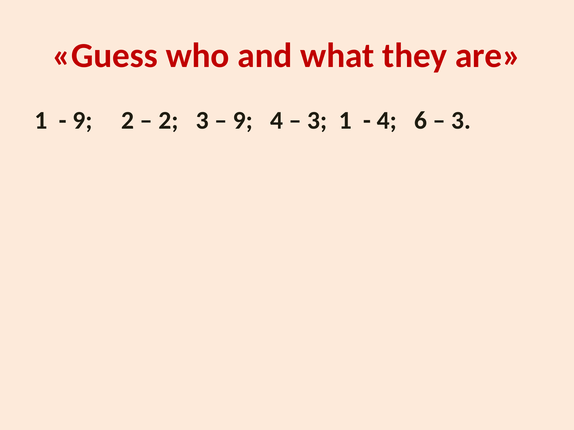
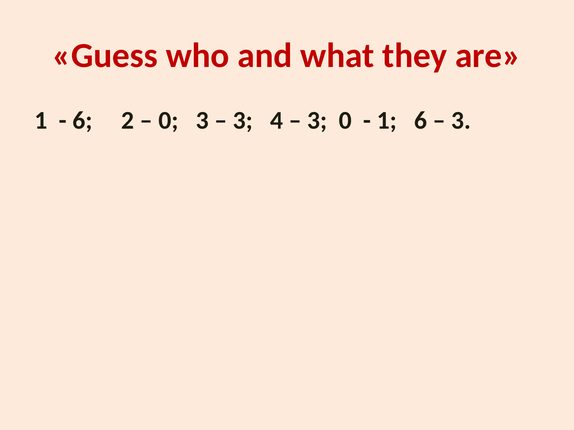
9 at (82, 120): 9 -> 6
2 at (168, 120): 2 -> 0
9 at (243, 120): 9 -> 3
3 1: 1 -> 0
4 at (387, 120): 4 -> 1
